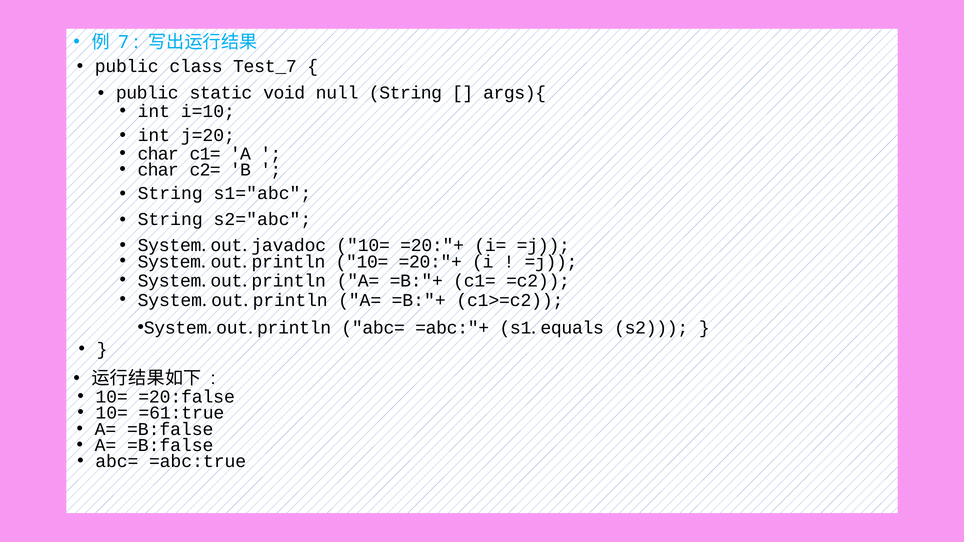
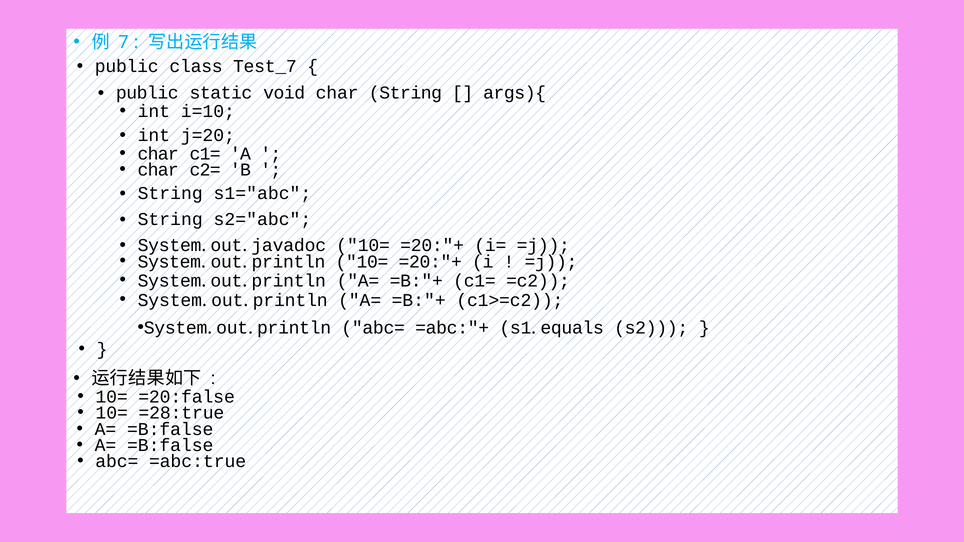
void null: null -> char
=61:true: =61:true -> =28:true
